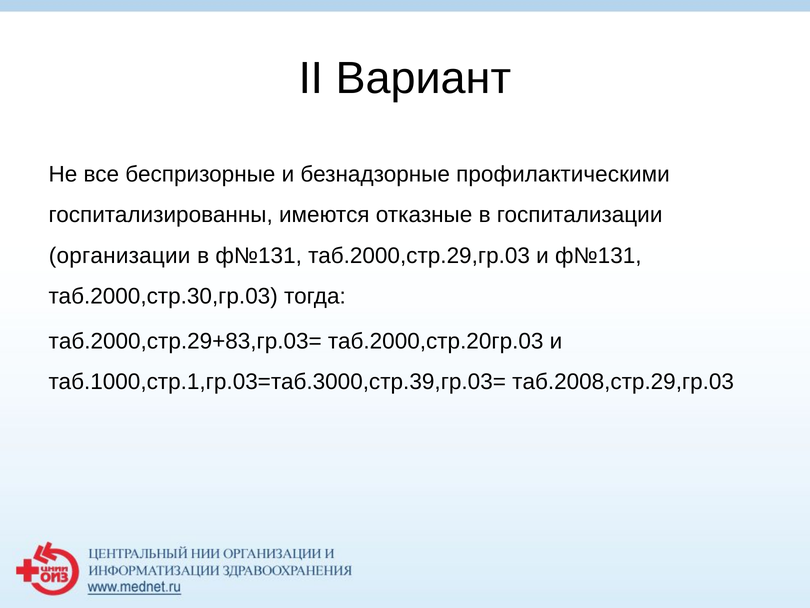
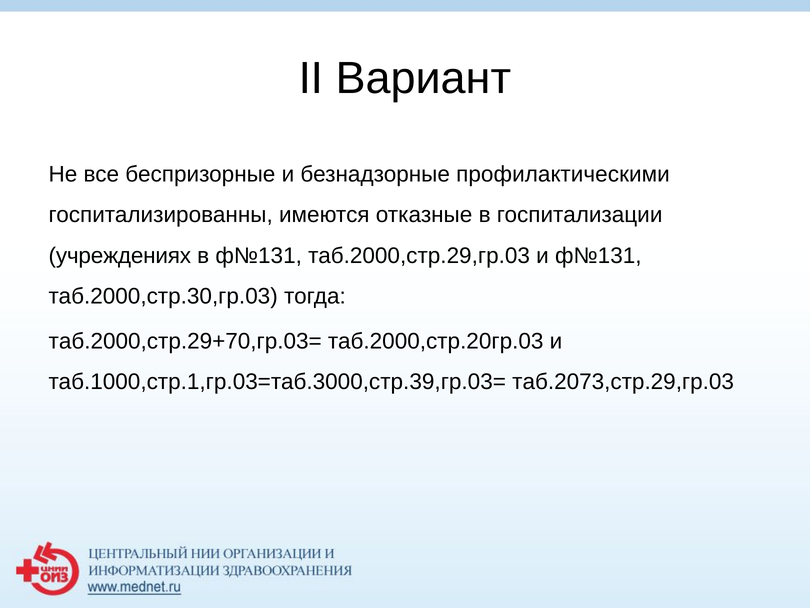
организации: организации -> учреждениях
таб.2000,стр.29+83,гр.03=: таб.2000,стр.29+83,гр.03= -> таб.2000,стр.29+70,гр.03=
таб.2008,стр.29,гр.03: таб.2008,стр.29,гр.03 -> таб.2073,стр.29,гр.03
